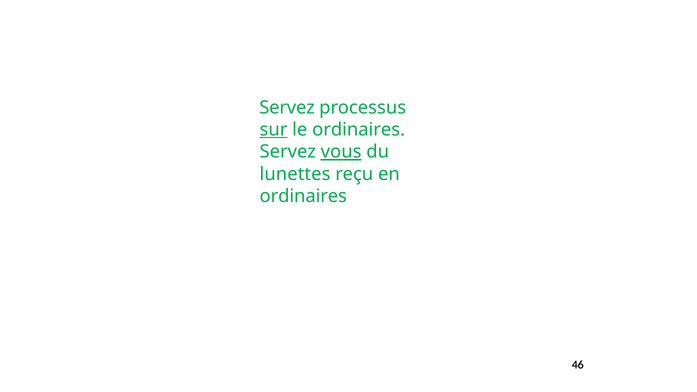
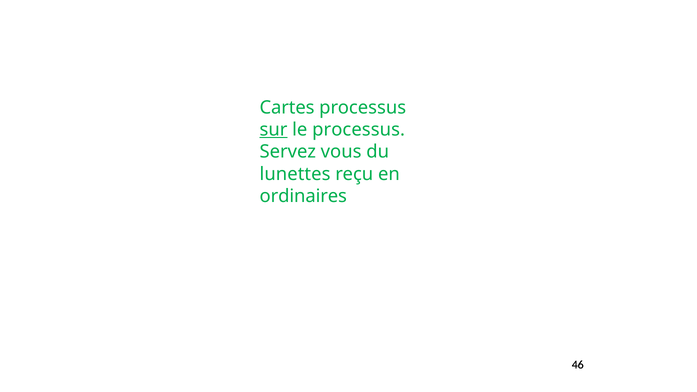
Servez at (287, 108): Servez -> Cartes
le ordinaires: ordinaires -> processus
vous underline: present -> none
